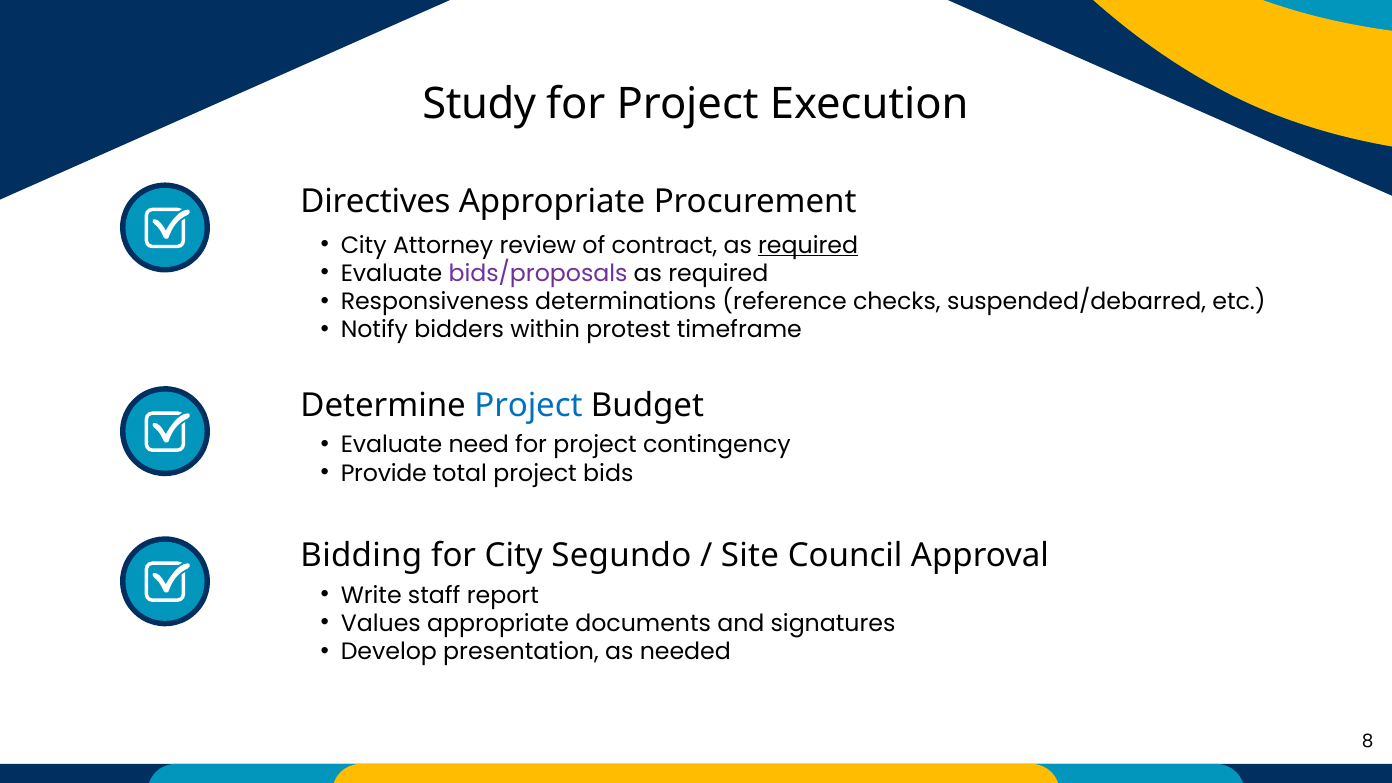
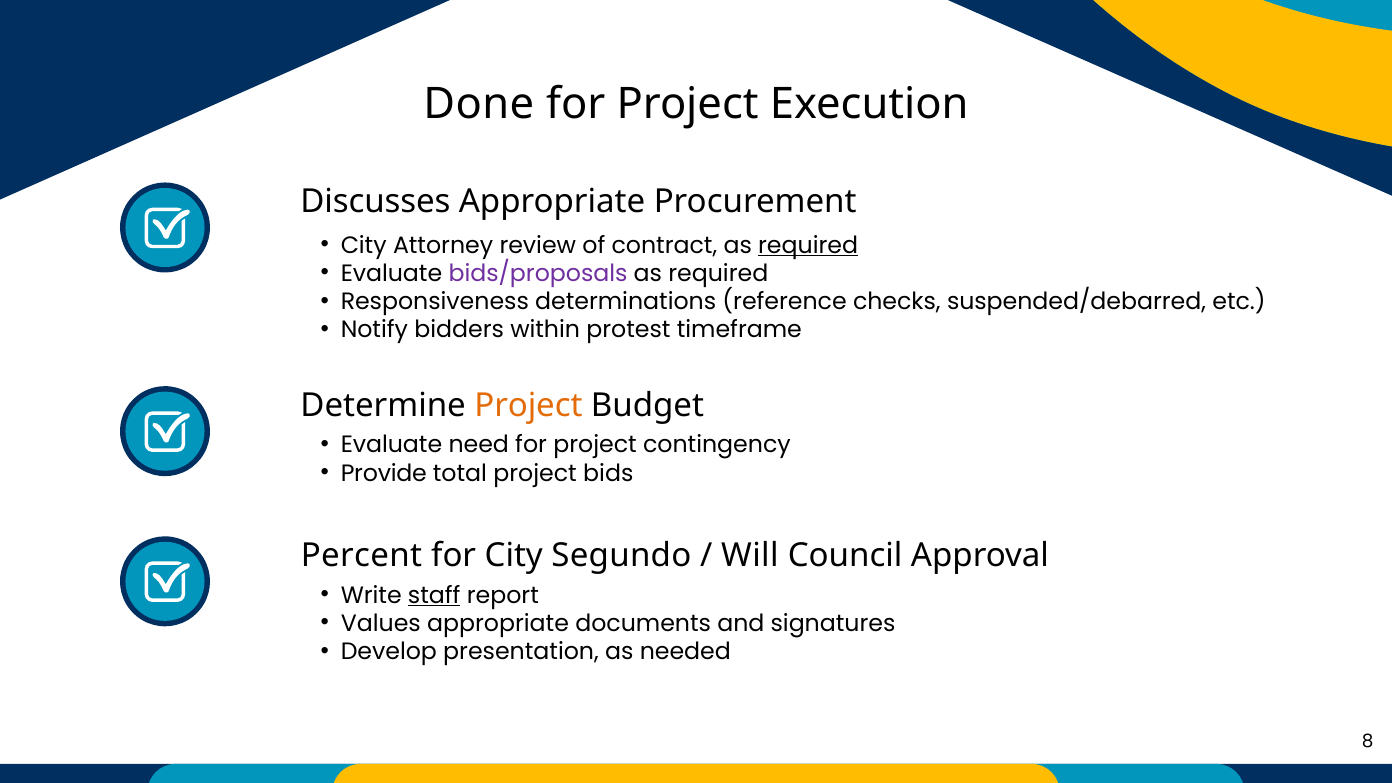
Study: Study -> Done
Directives: Directives -> Discusses
Project at (528, 406) colour: blue -> orange
Bidding: Bidding -> Percent
Site: Site -> Will
staff underline: none -> present
